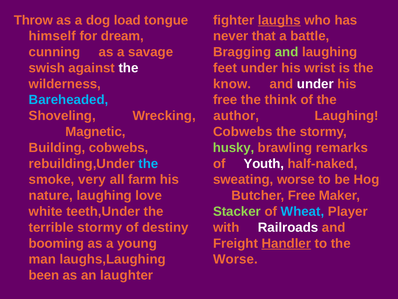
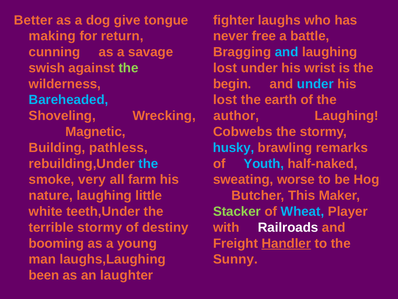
Throw: Throw -> Better
load: load -> give
laughs underline: present -> none
himself: himself -> making
dream: dream -> return
that: that -> free
and at (287, 52) colour: light green -> light blue
the at (128, 68) colour: white -> light green
feet at (225, 68): feet -> lost
know: know -> begin
under at (315, 84) colour: white -> light blue
free at (225, 100): free -> lost
think: think -> earth
Building cobwebs: cobwebs -> pathless
husky colour: light green -> light blue
Youth colour: white -> light blue
love: love -> little
Butcher Free: Free -> This
Worse at (235, 259): Worse -> Sunny
